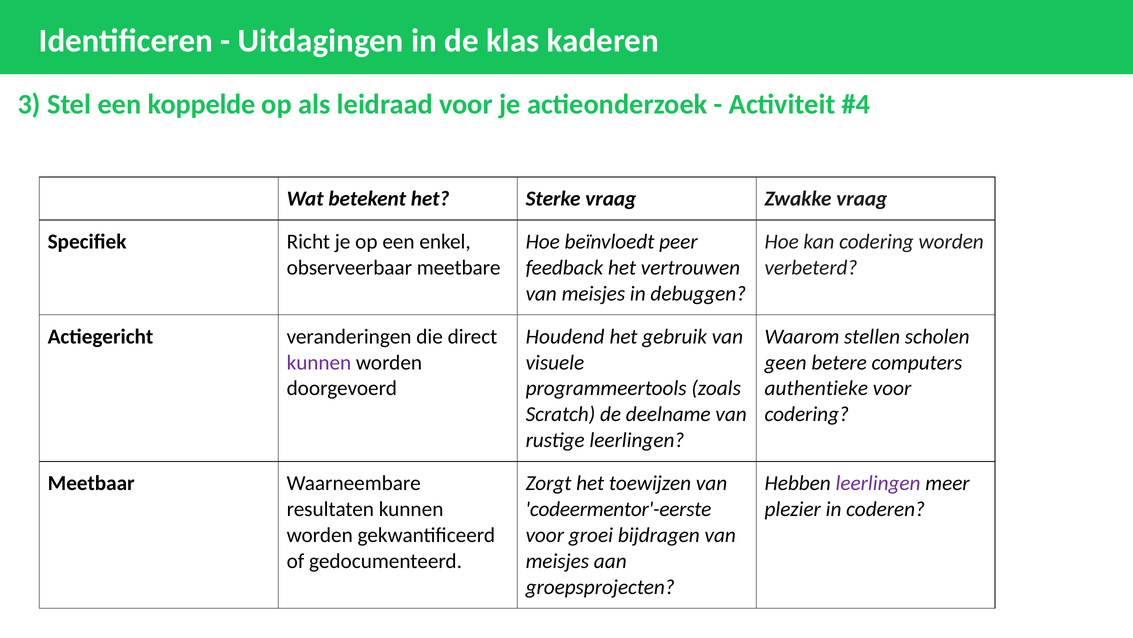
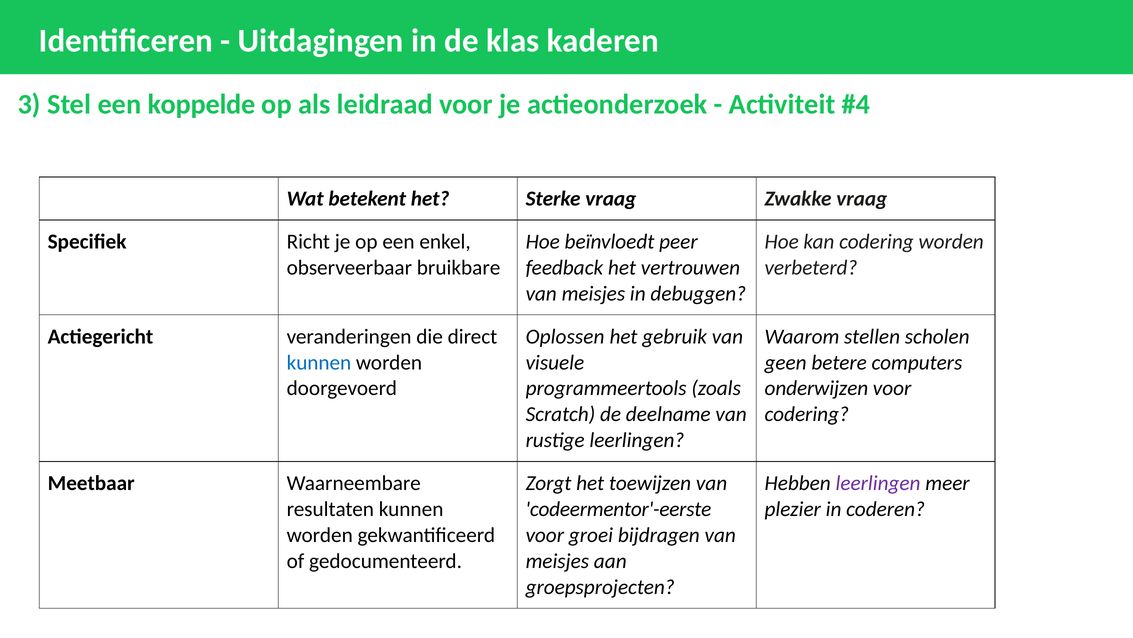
meetbare: meetbare -> bruikbare
Houdend: Houdend -> Oplossen
kunnen at (319, 362) colour: purple -> blue
authentieke: authentieke -> onderwijzen
